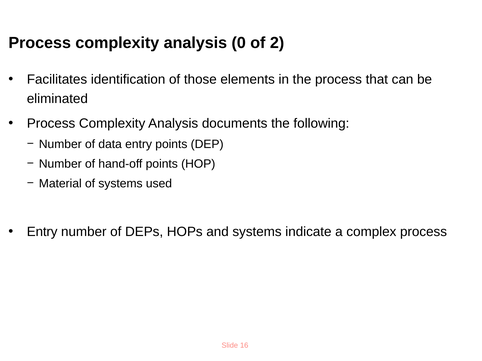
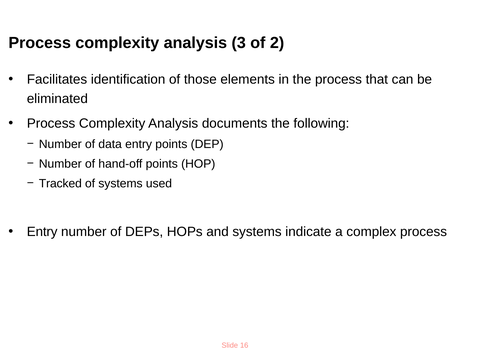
0: 0 -> 3
Material: Material -> Tracked
